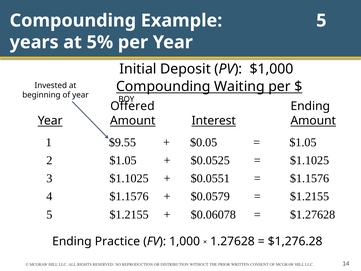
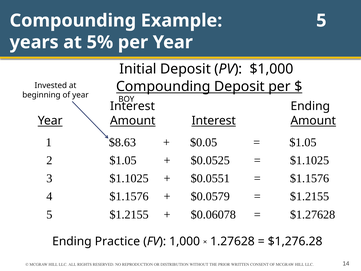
Compounding Waiting: Waiting -> Deposit
Offered at (132, 106): Offered -> Interest
$9.55: $9.55 -> $8.63
